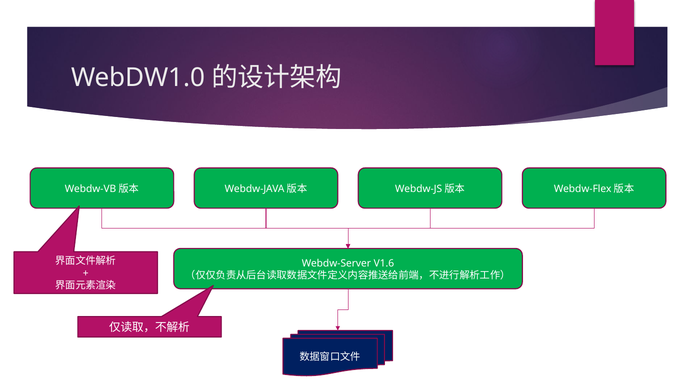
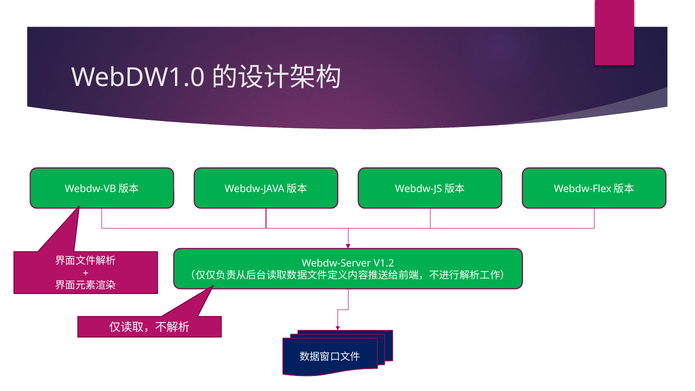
V1.6: V1.6 -> V1.2
